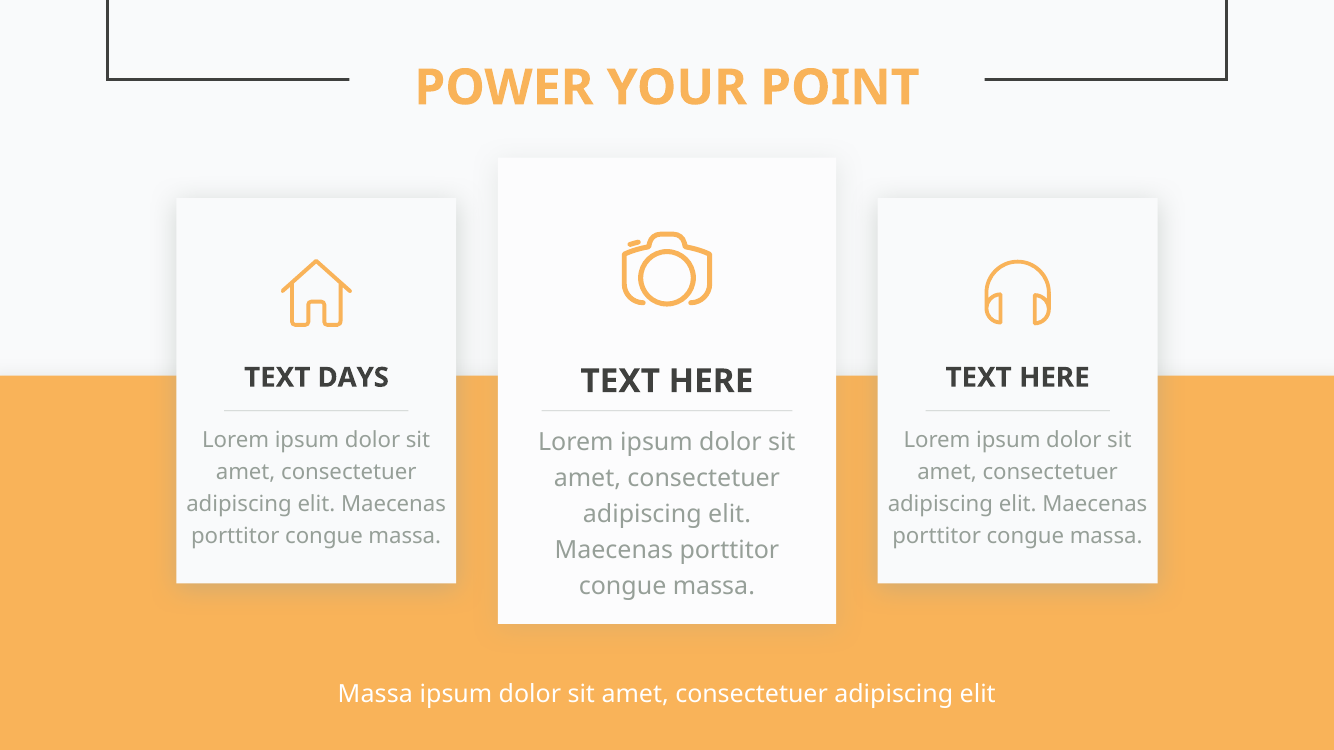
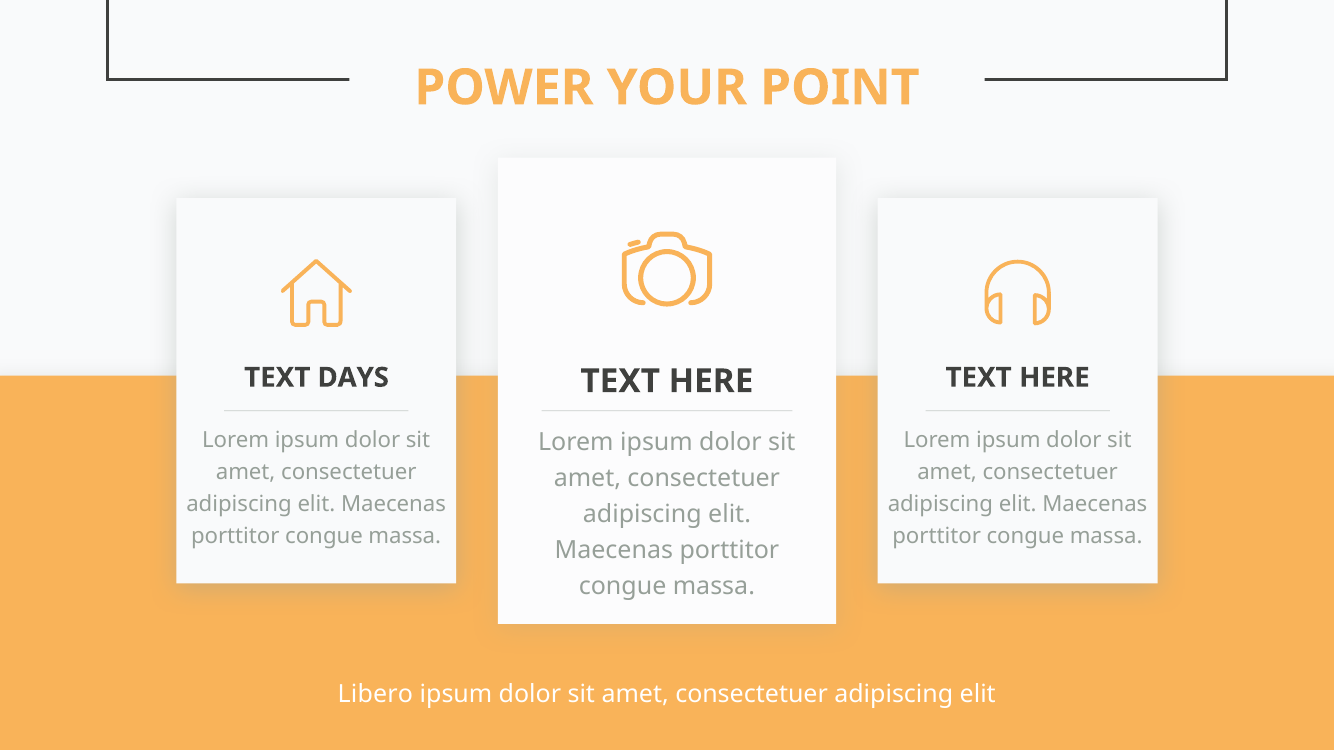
Massa at (375, 694): Massa -> Libero
